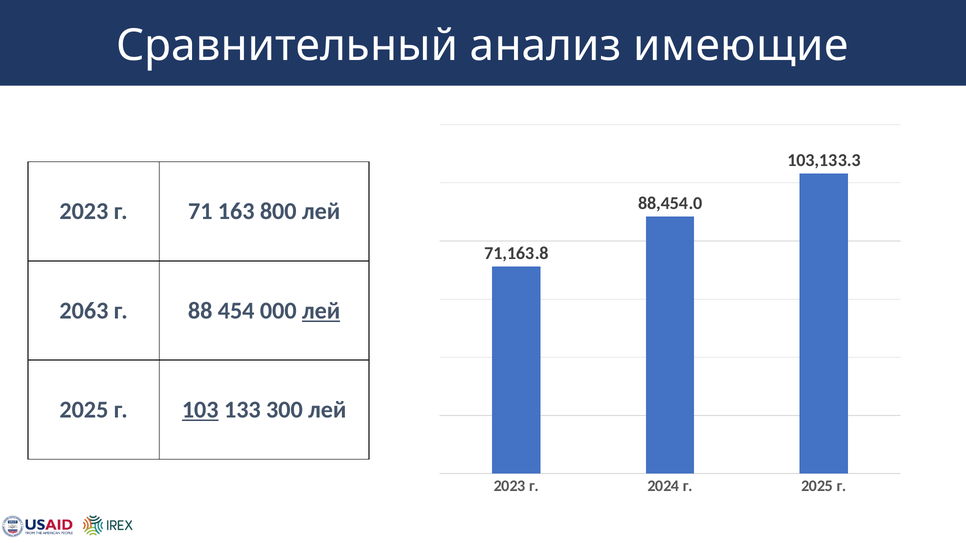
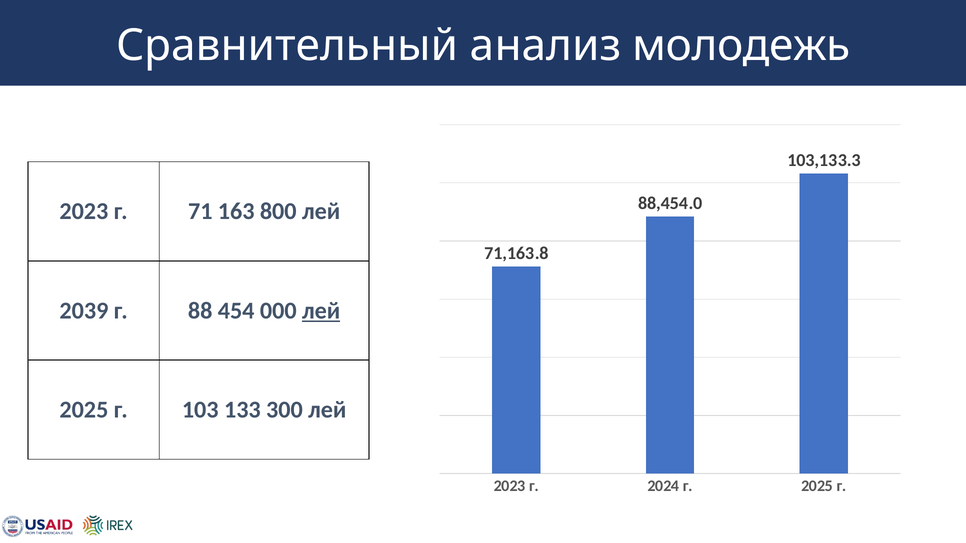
имеющие: имеющие -> молодежь
2063: 2063 -> 2039
103 underline: present -> none
